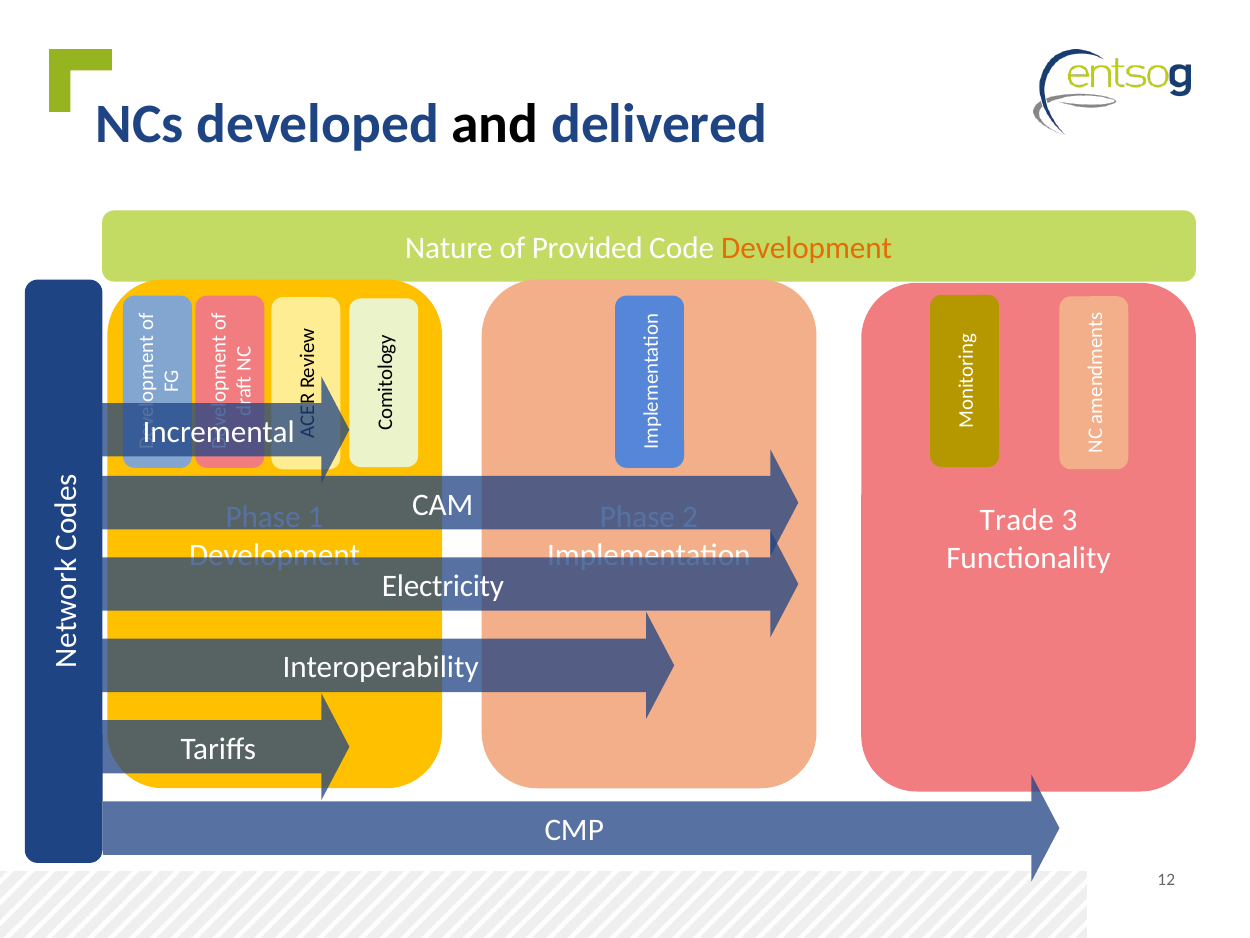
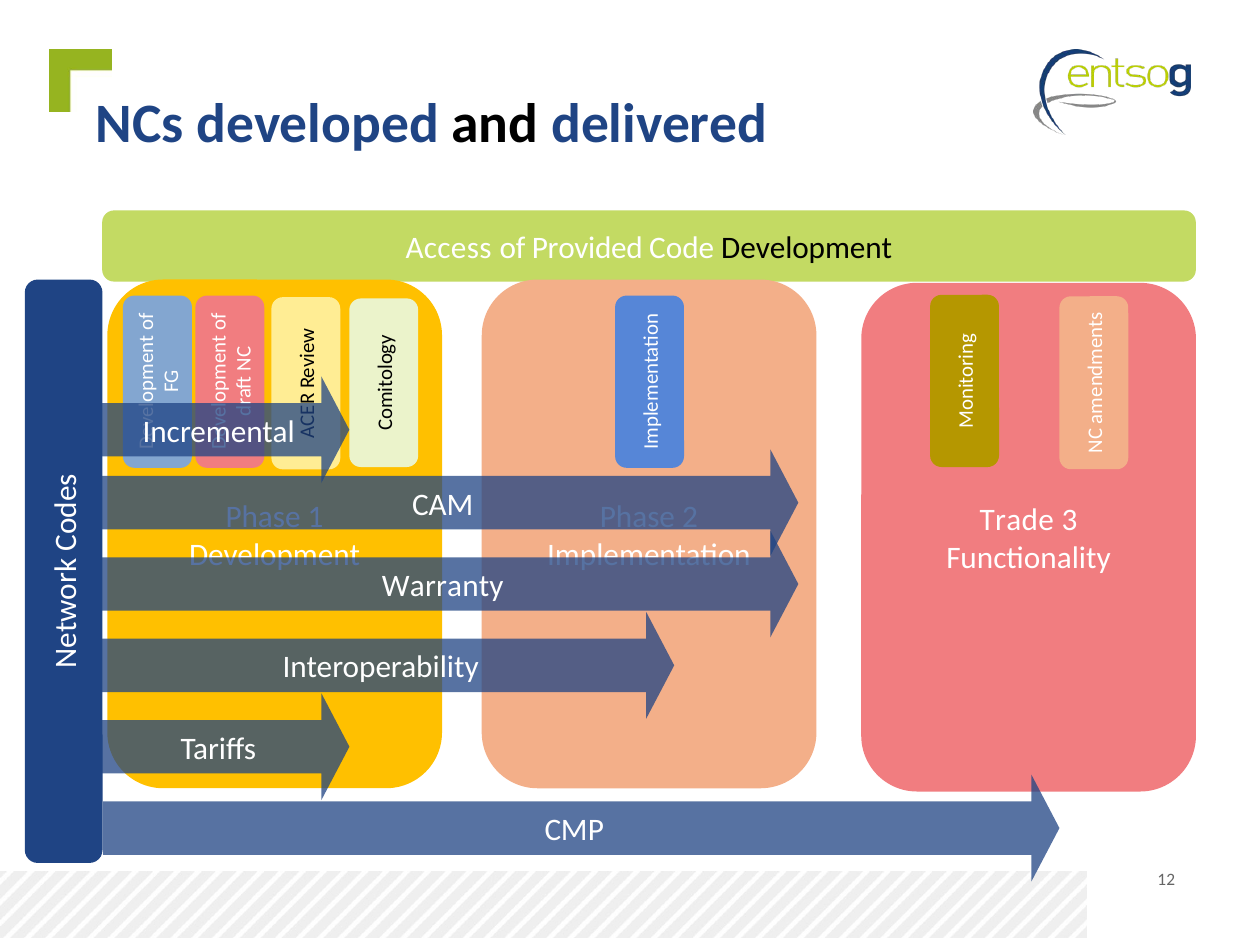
Nature: Nature -> Access
Development at (807, 248) colour: orange -> black
Electricity: Electricity -> Warranty
